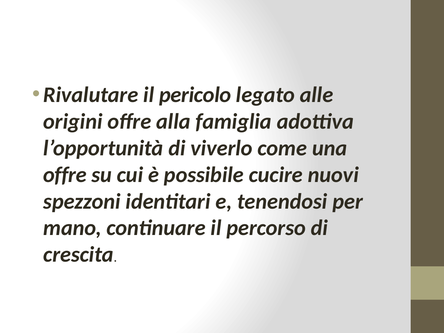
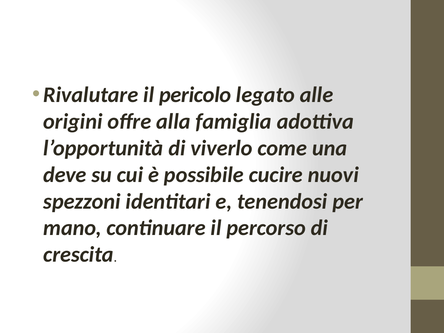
offre at (65, 175): offre -> deve
